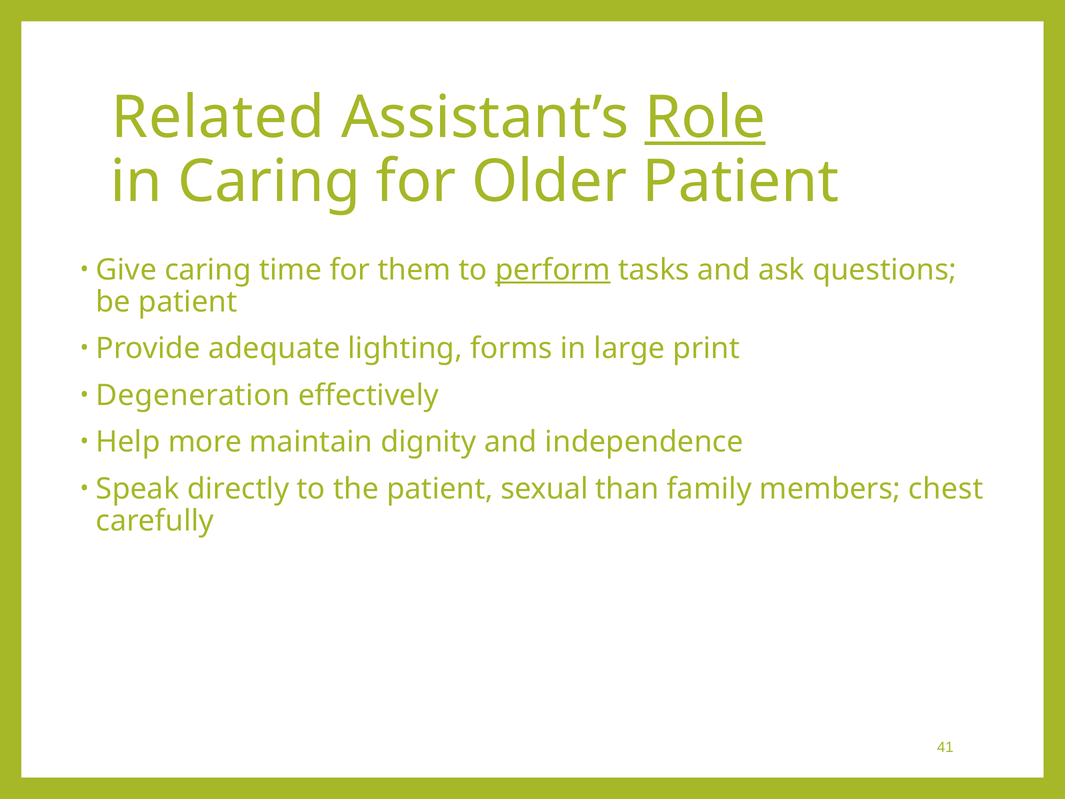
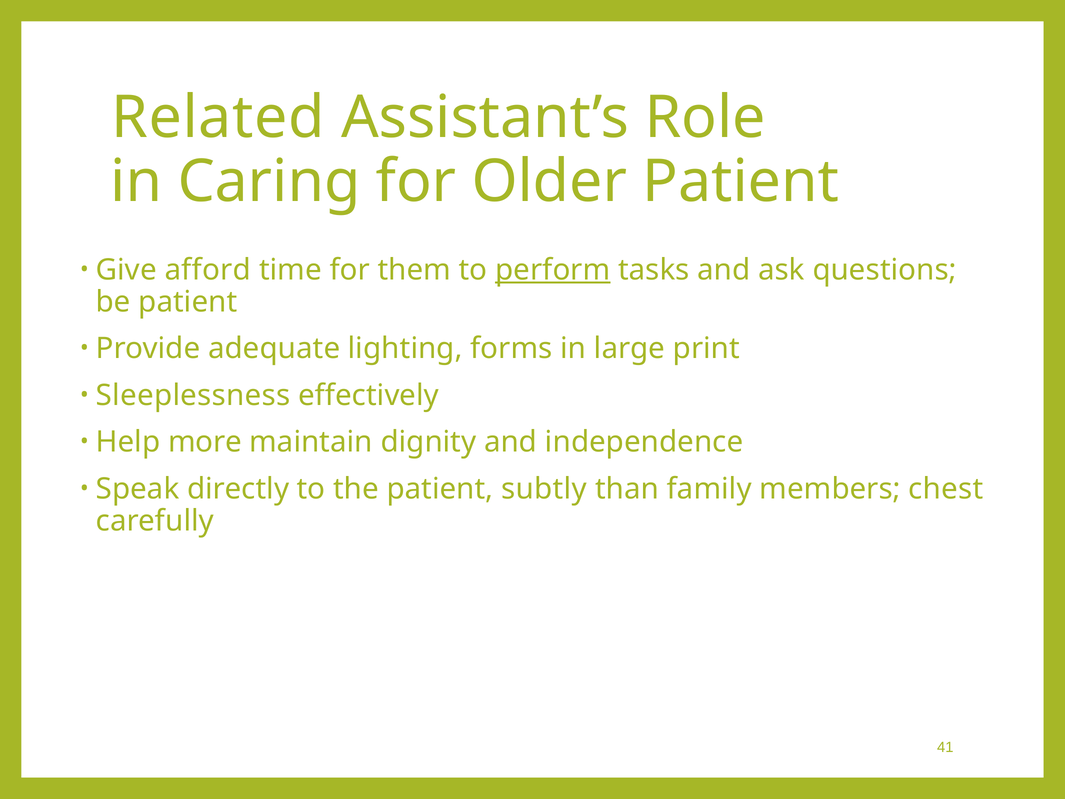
Role underline: present -> none
Give caring: caring -> afford
Degeneration: Degeneration -> Sleeplessness
sexual: sexual -> subtly
